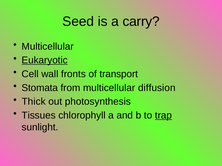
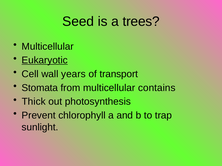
carry: carry -> trees
fronts: fronts -> years
diffusion: diffusion -> contains
Tissues: Tissues -> Prevent
trap underline: present -> none
